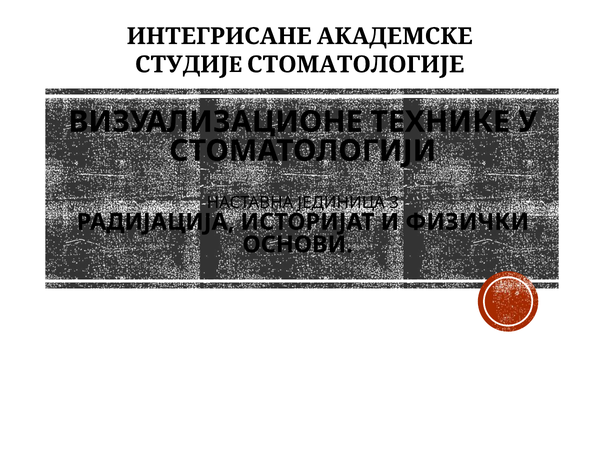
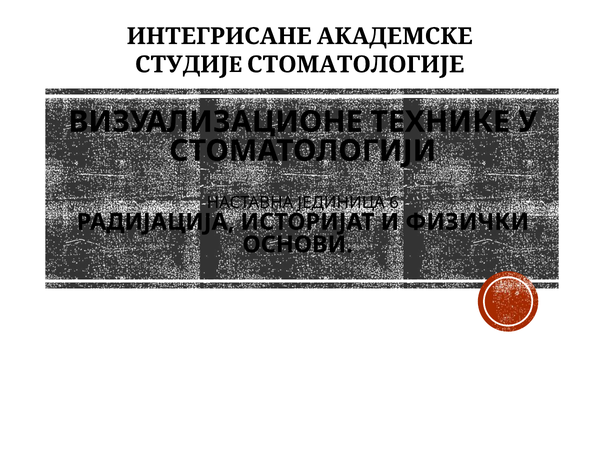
3: 3 -> 6
